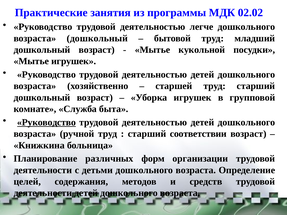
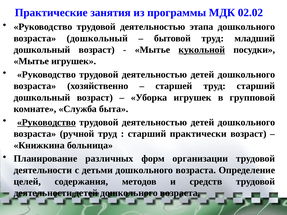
легче: легче -> этапа
кукольной underline: none -> present
соответствии: соответствии -> практически
